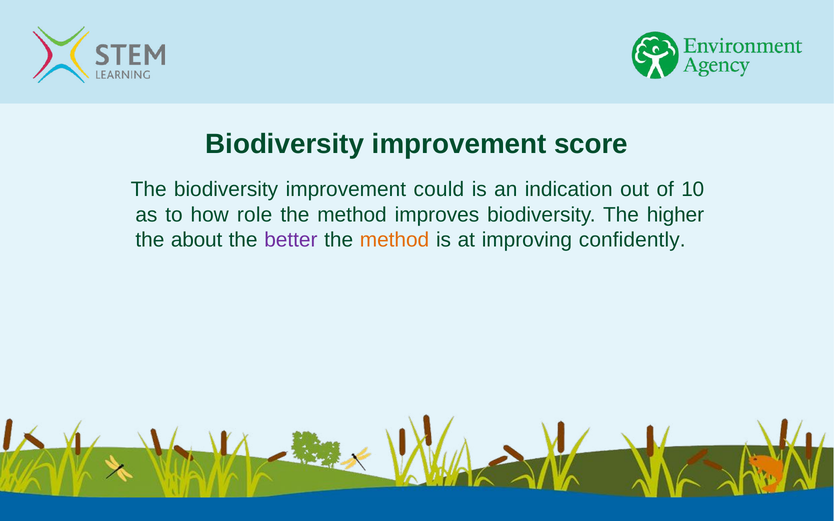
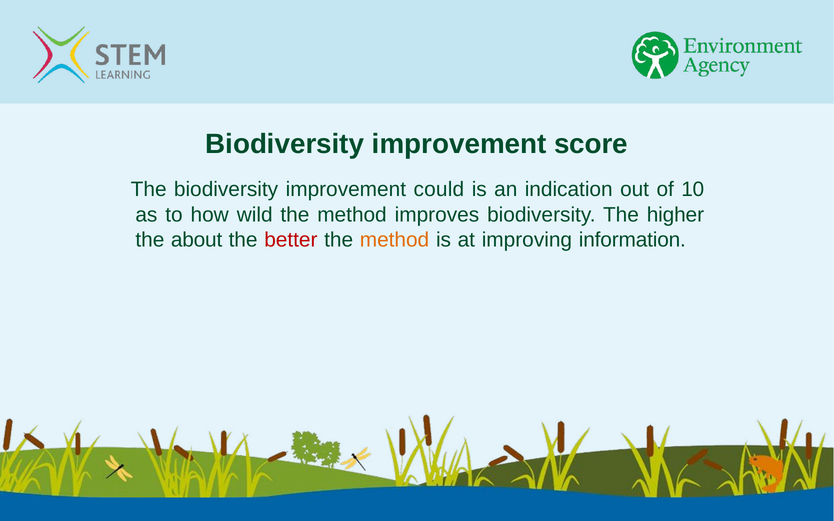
role: role -> wild
better colour: purple -> red
confidently: confidently -> information
